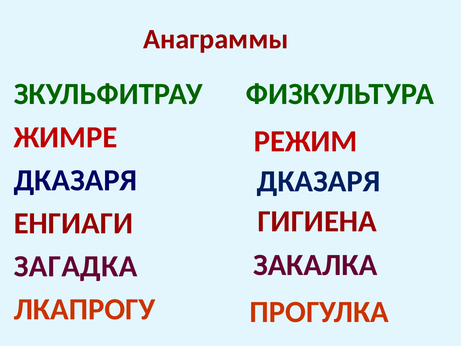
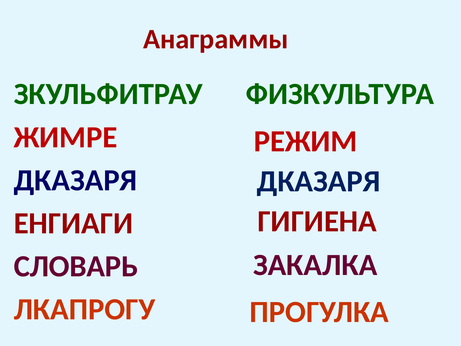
ЗАГАДКА: ЗАГАДКА -> СЛОВАРЬ
